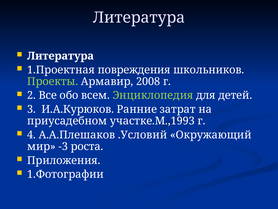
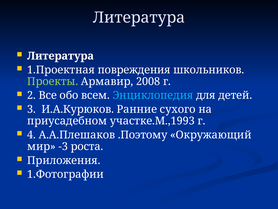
Энциклопедия colour: light green -> light blue
затрат: затрат -> сухого
.Условий: .Условий -> .Поэтому
